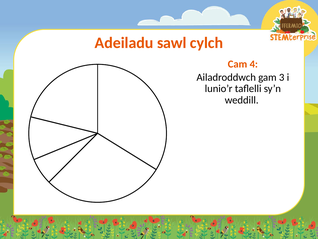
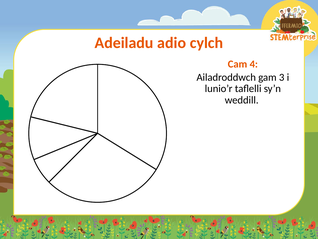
sawl: sawl -> adio
